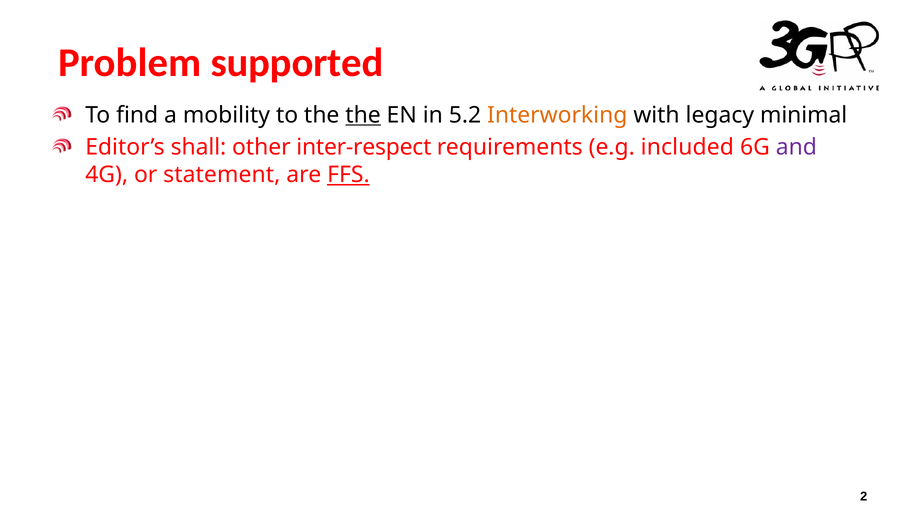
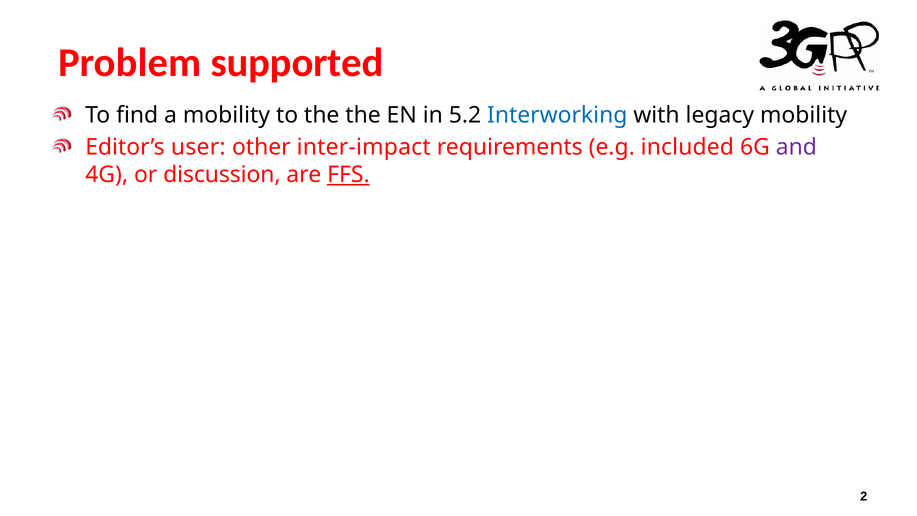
the at (363, 115) underline: present -> none
Interworking colour: orange -> blue
legacy minimal: minimal -> mobility
shall: shall -> user
inter-respect: inter-respect -> inter-impact
statement: statement -> discussion
